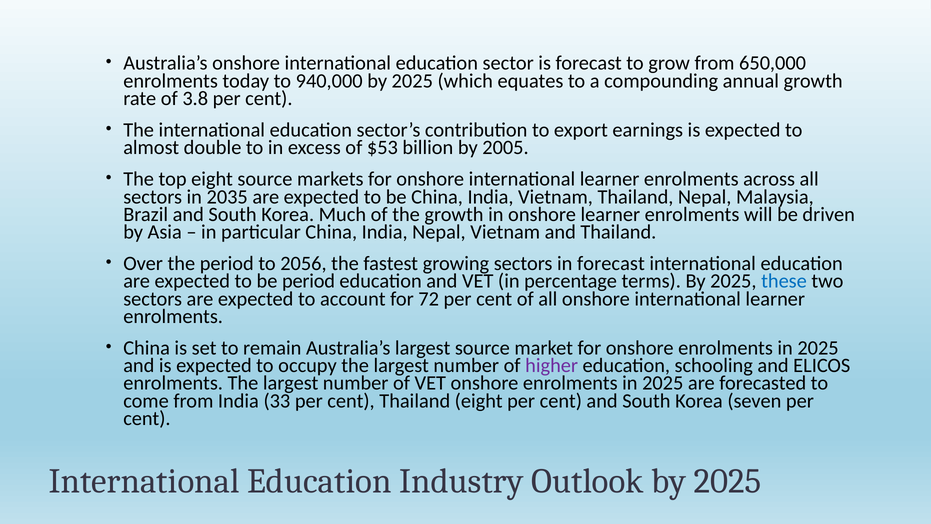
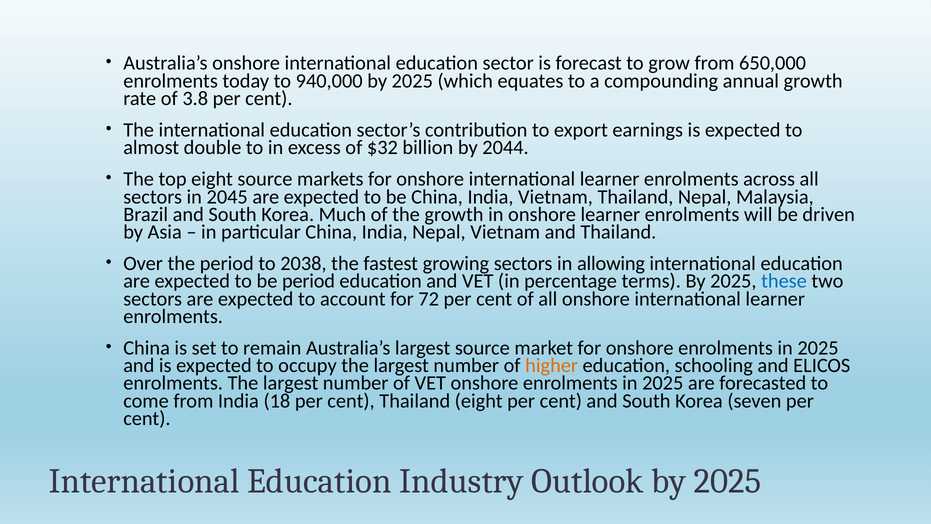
$53: $53 -> $32
2005: 2005 -> 2044
2035: 2035 -> 2045
2056: 2056 -> 2038
in forecast: forecast -> allowing
higher colour: purple -> orange
33: 33 -> 18
